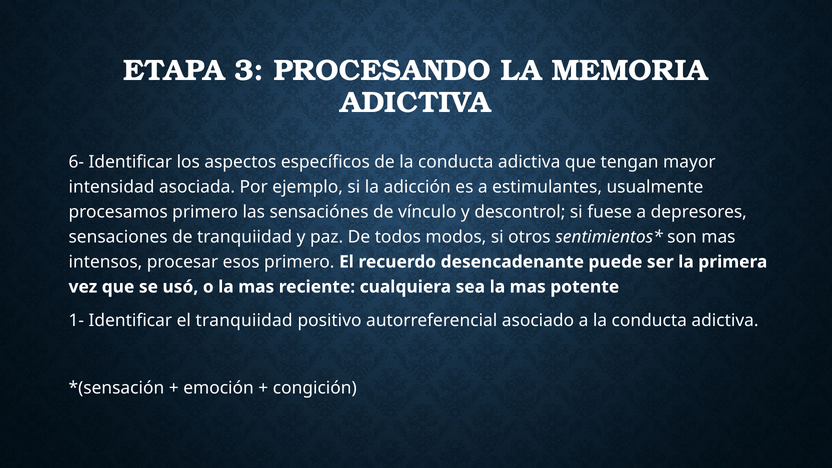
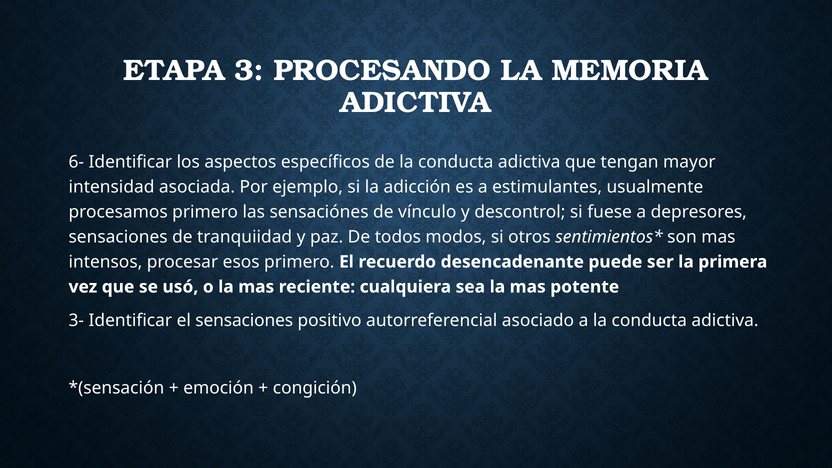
1-: 1- -> 3-
el tranquiidad: tranquiidad -> sensaciones
